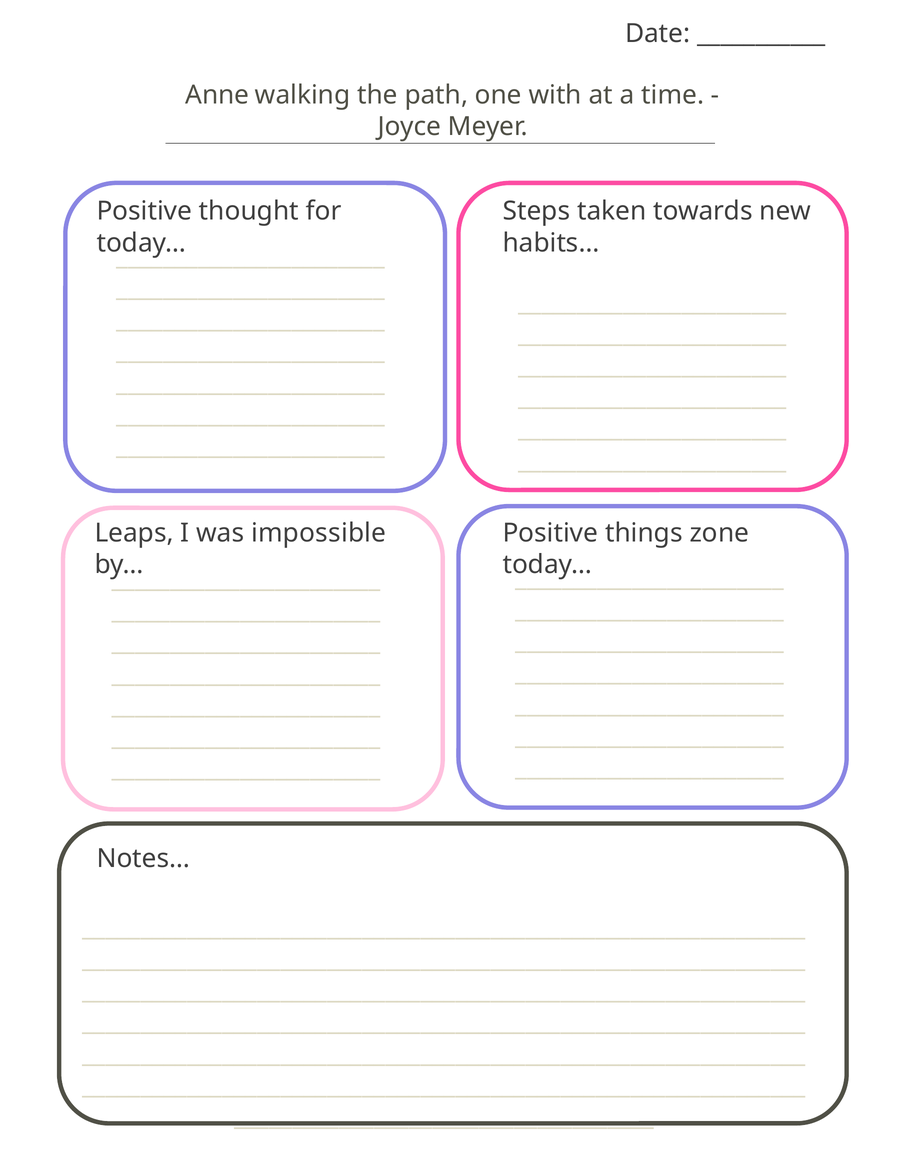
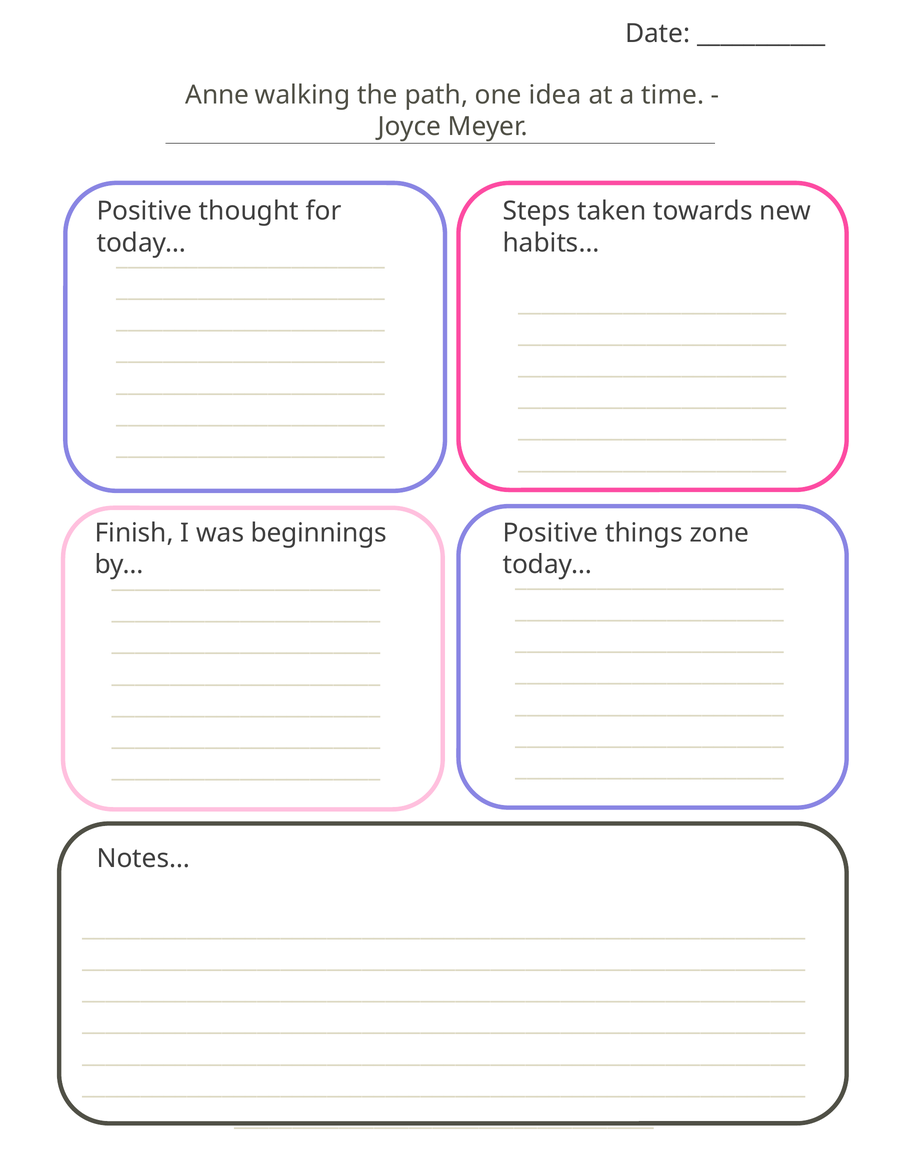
with: with -> idea
Leaps: Leaps -> Finish
impossible: impossible -> beginnings
